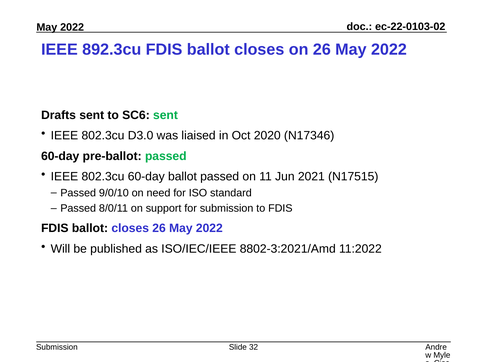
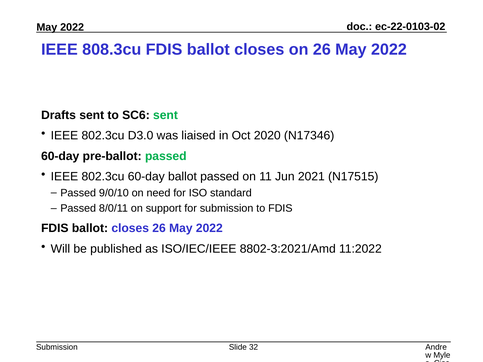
892.3cu: 892.3cu -> 808.3cu
